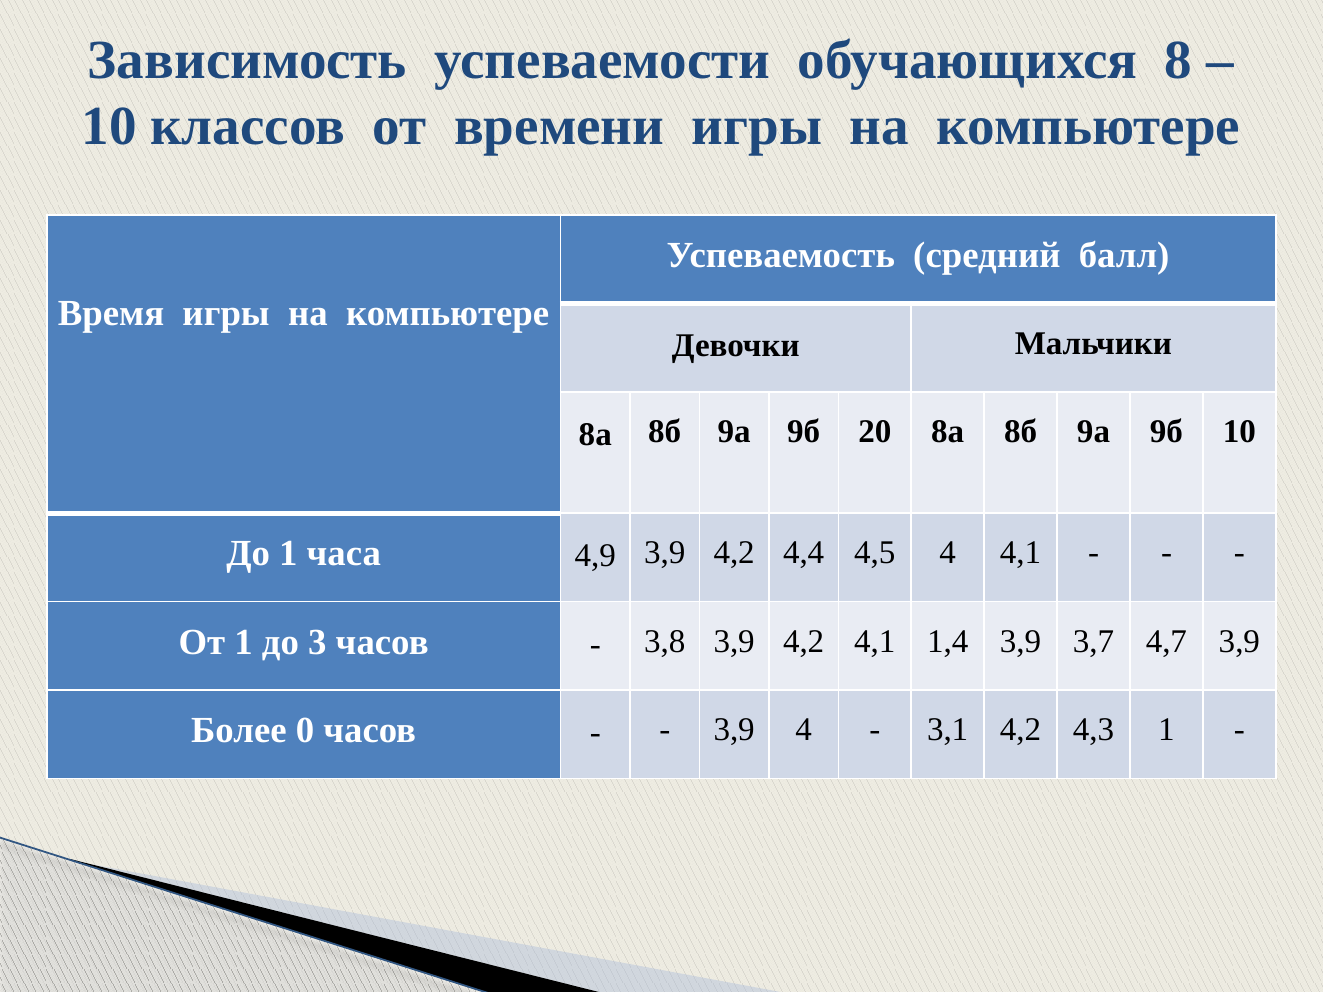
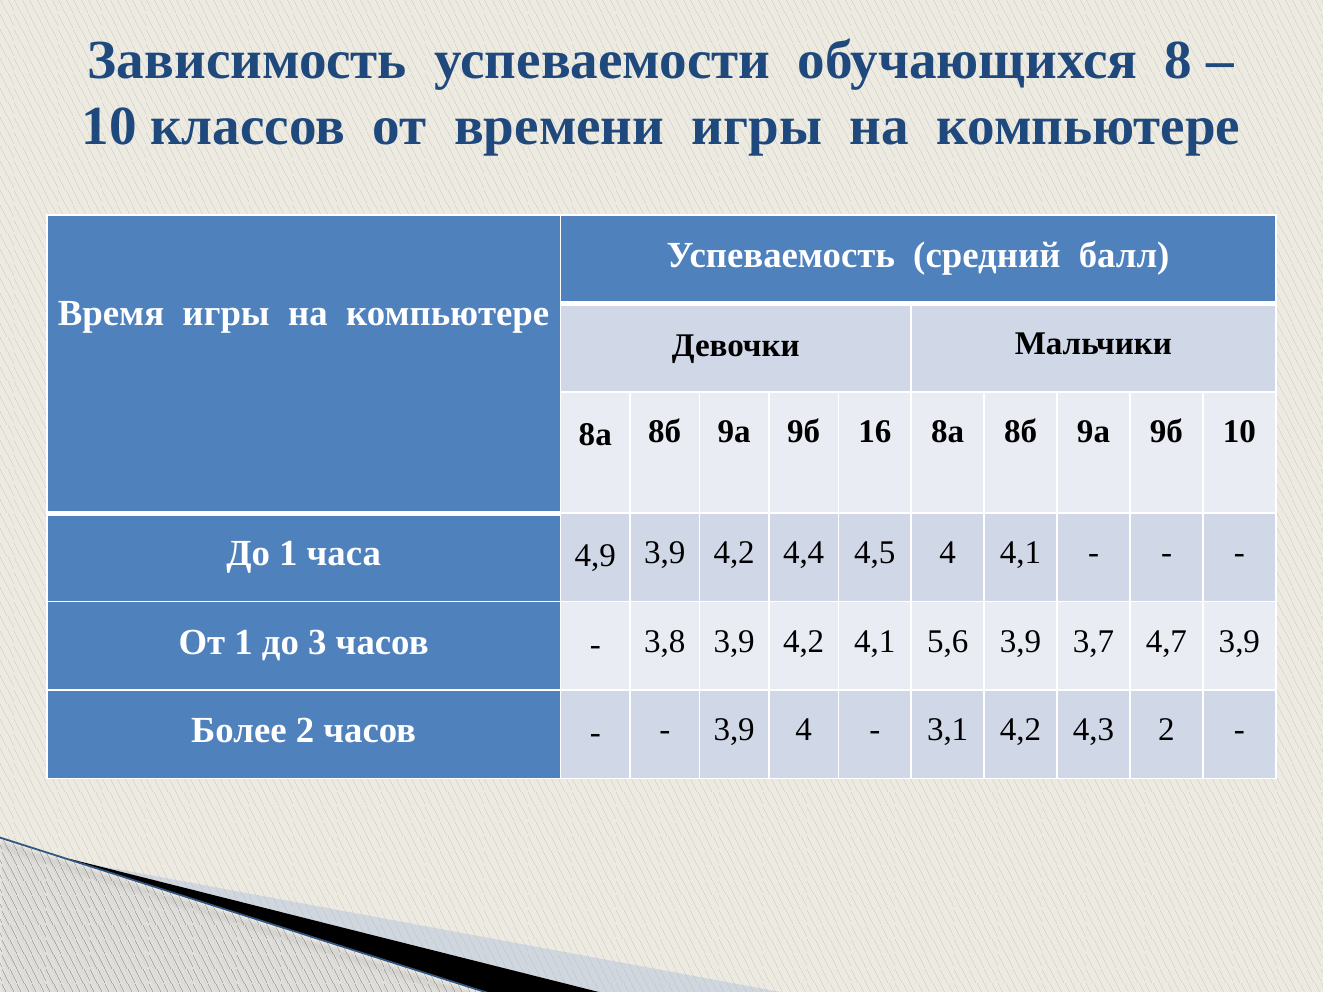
20: 20 -> 16
1,4: 1,4 -> 5,6
Более 0: 0 -> 2
4,3 1: 1 -> 2
